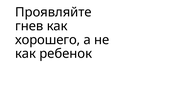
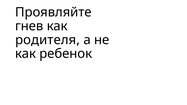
хорошего: хорошего -> родителя
